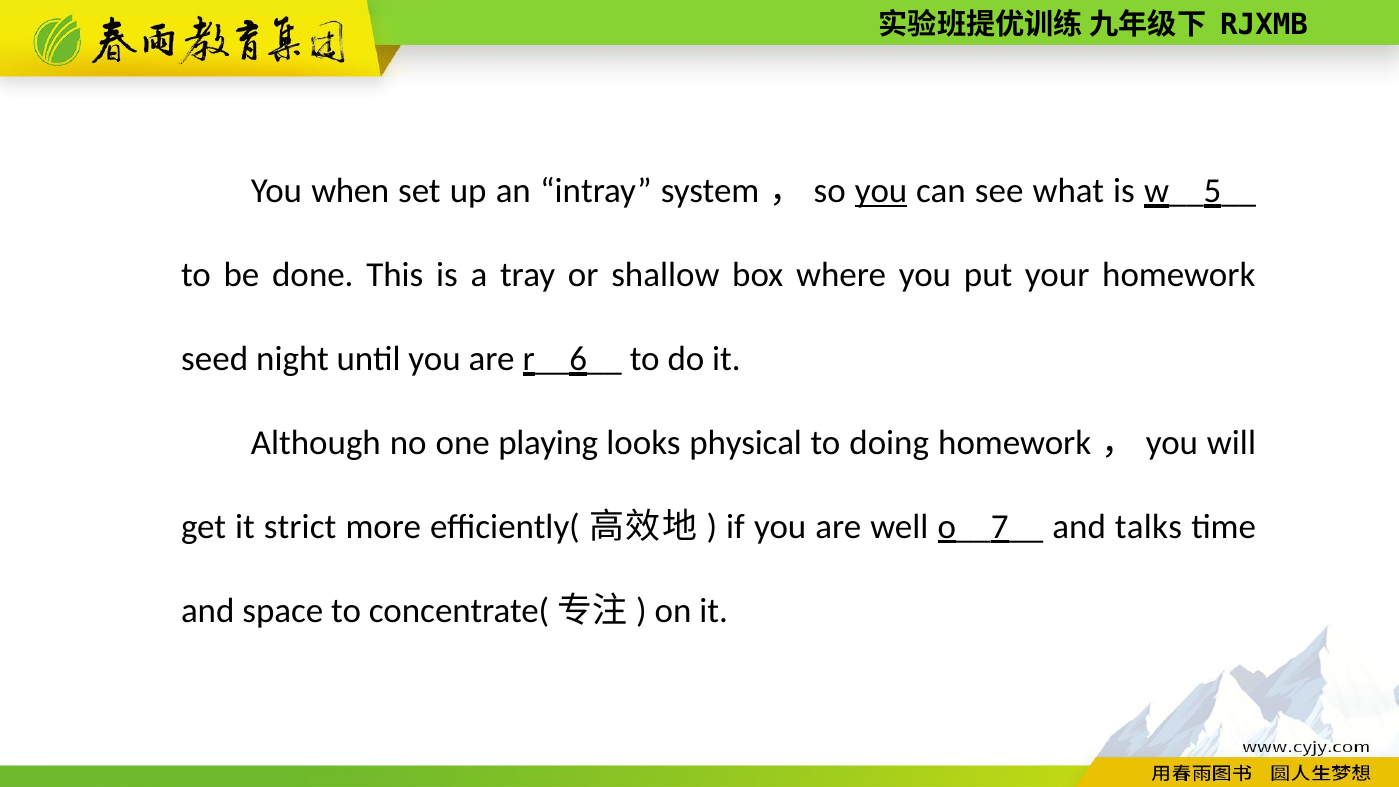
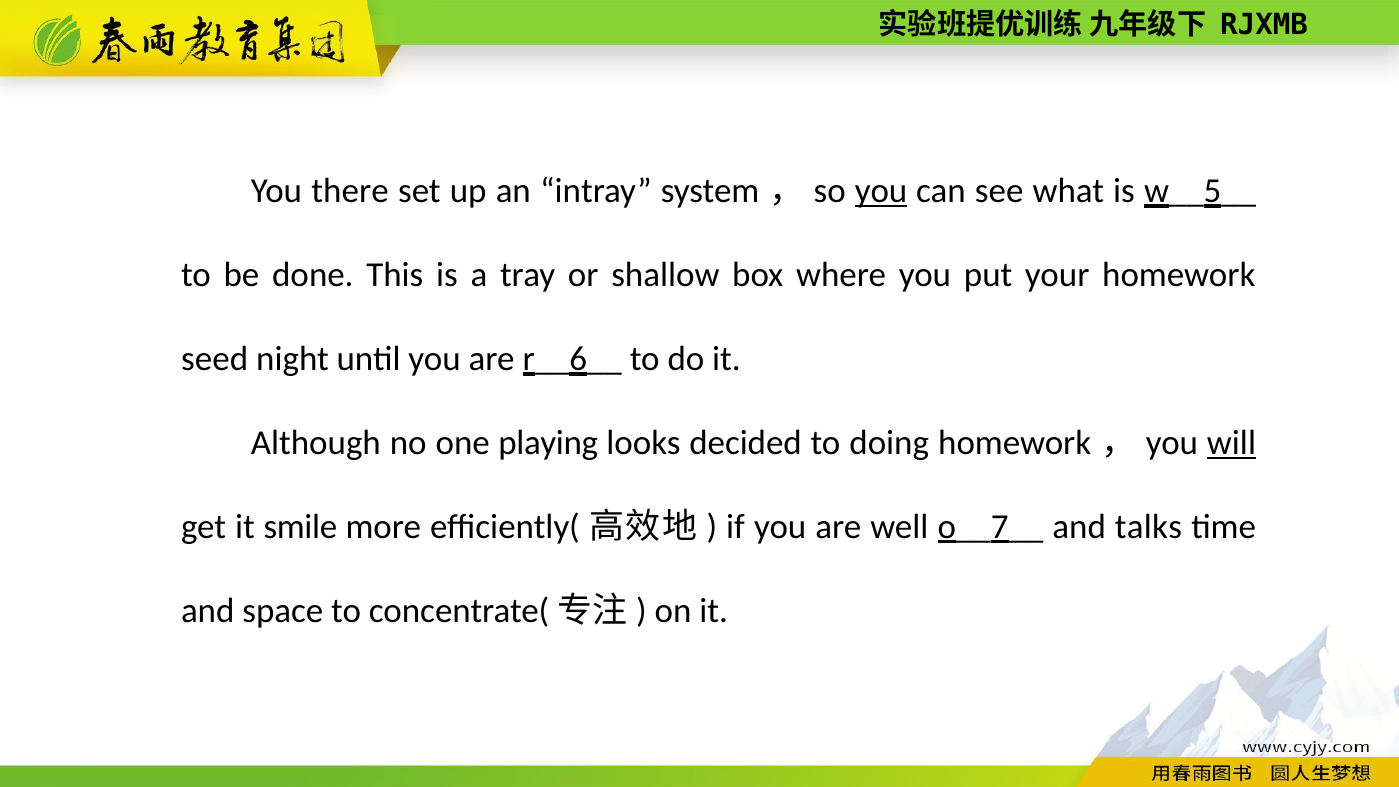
when: when -> there
physical: physical -> decided
will underline: none -> present
strict: strict -> smile
